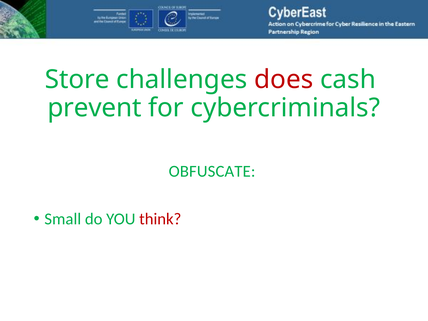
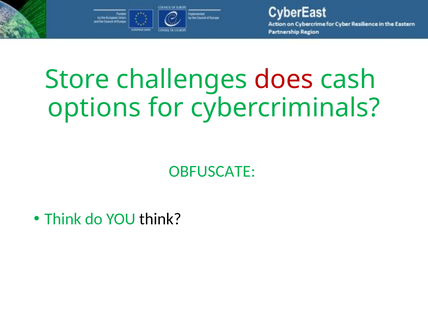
prevent: prevent -> options
Small at (63, 219): Small -> Think
think at (160, 219) colour: red -> black
